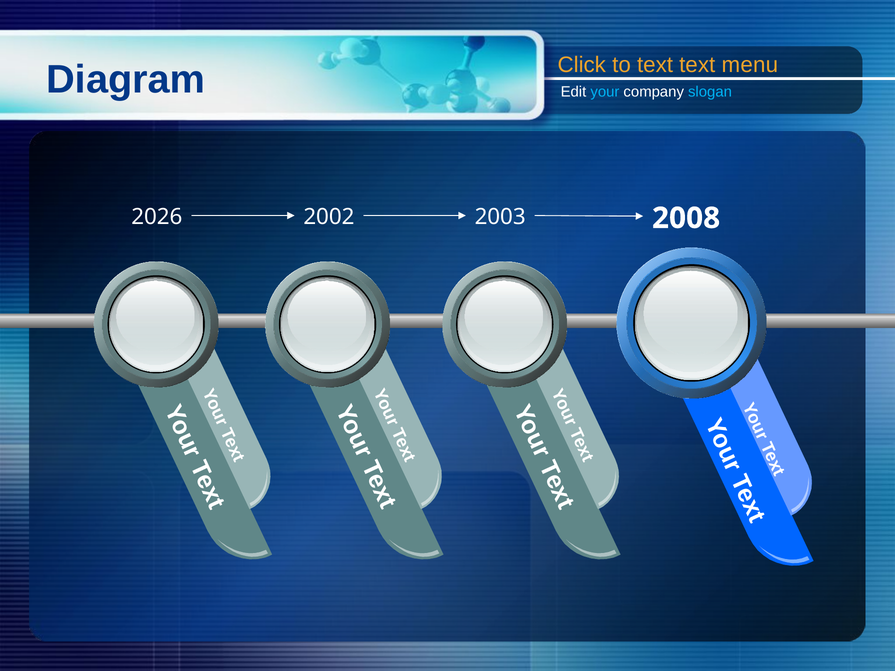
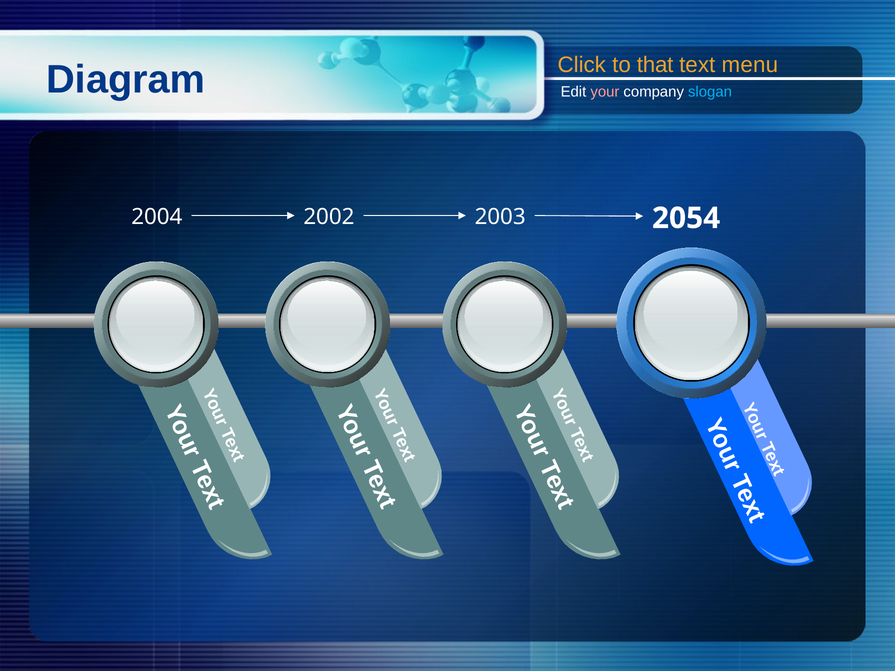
to text: text -> that
your colour: light blue -> pink
2026: 2026 -> 2004
2008: 2008 -> 2054
